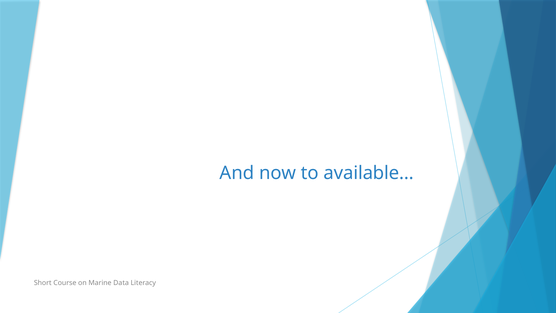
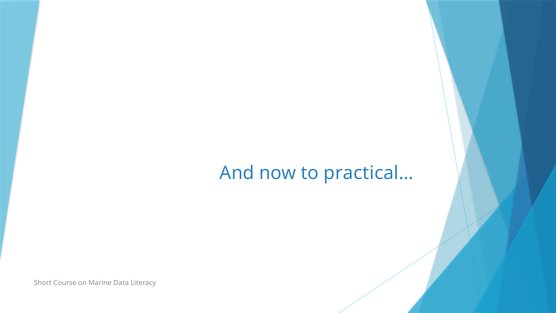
available…: available… -> practical…
